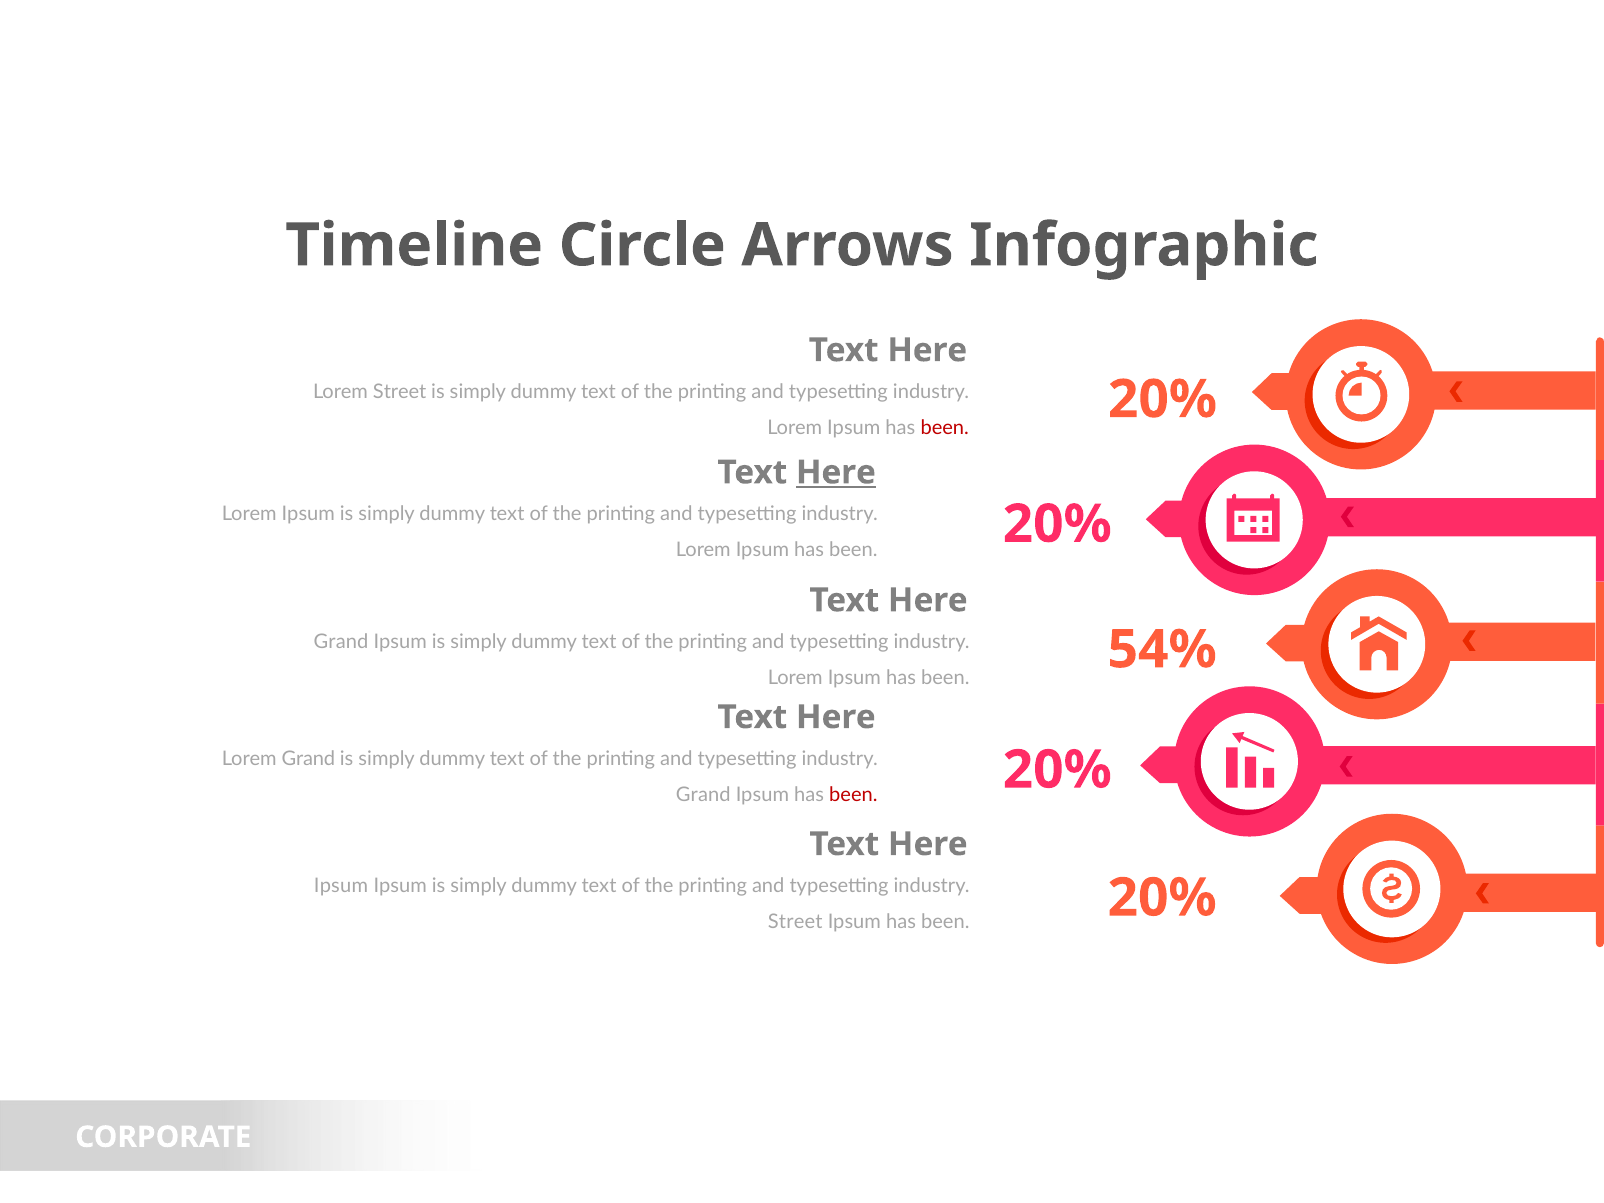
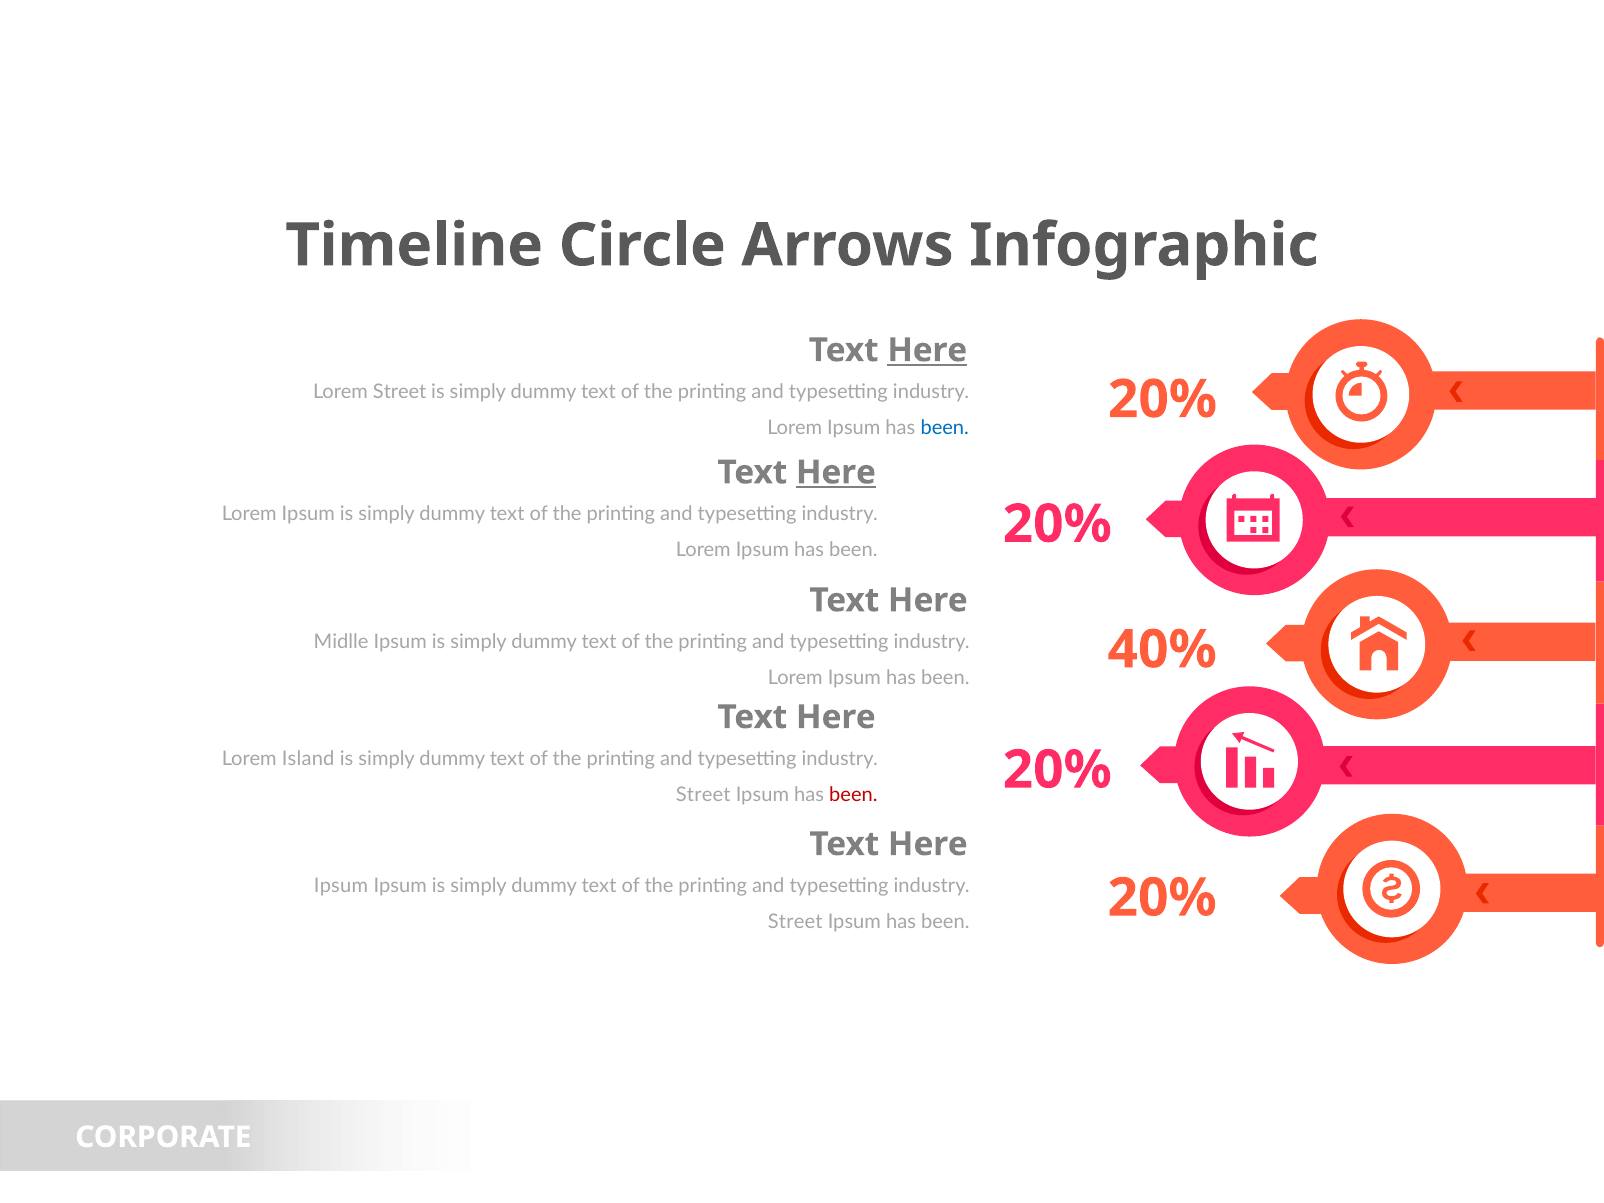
Here at (927, 350) underline: none -> present
been at (945, 428) colour: red -> blue
Grand at (341, 642): Grand -> Midlle
54%: 54% -> 40%
Lorem Grand: Grand -> Island
Grand at (703, 795): Grand -> Street
